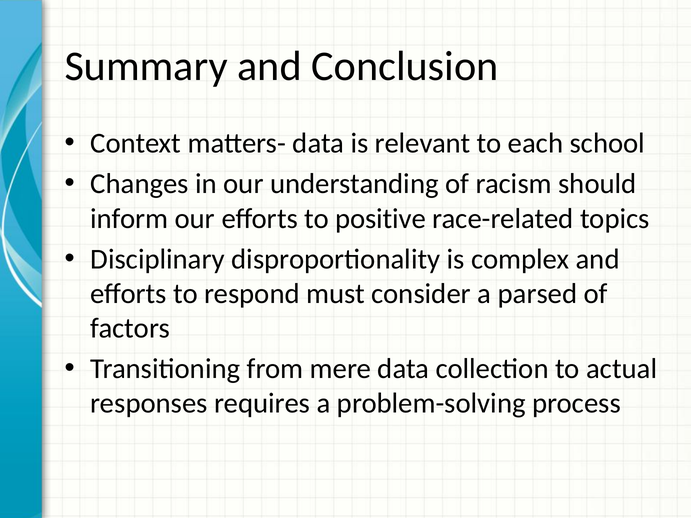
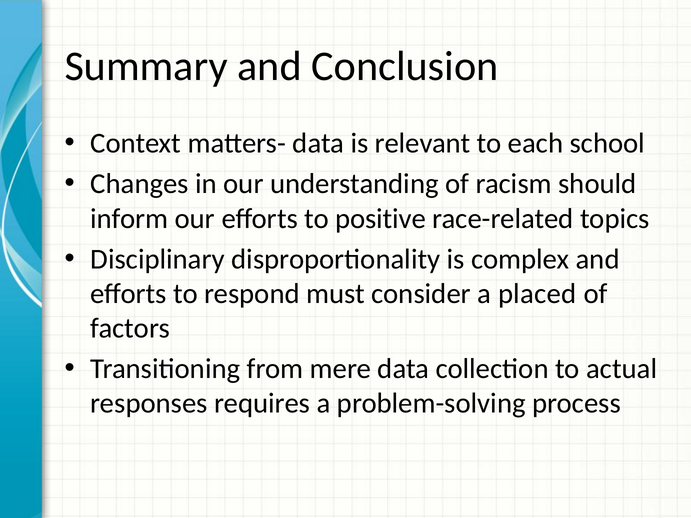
parsed: parsed -> placed
